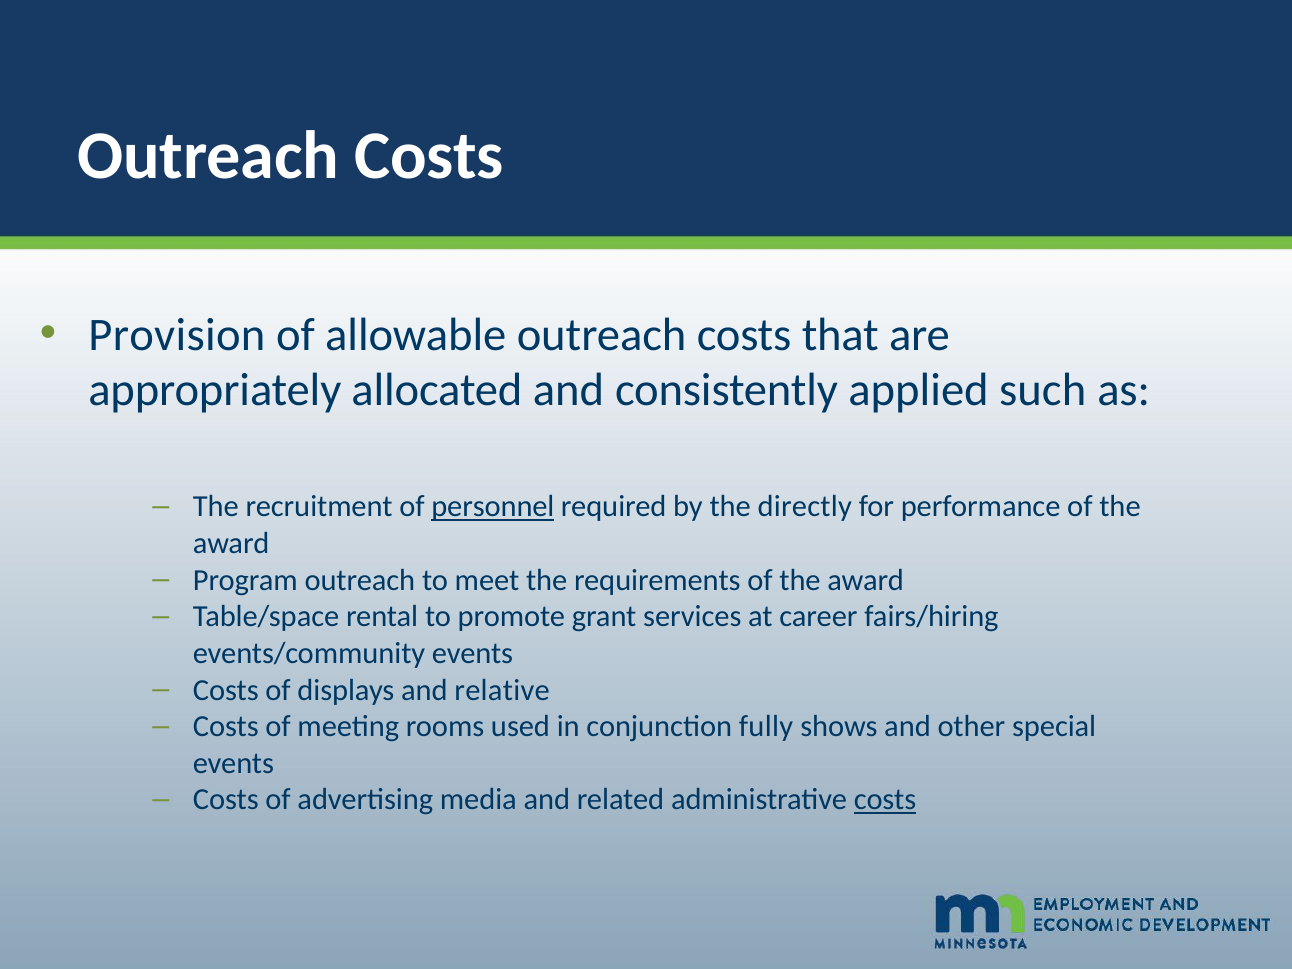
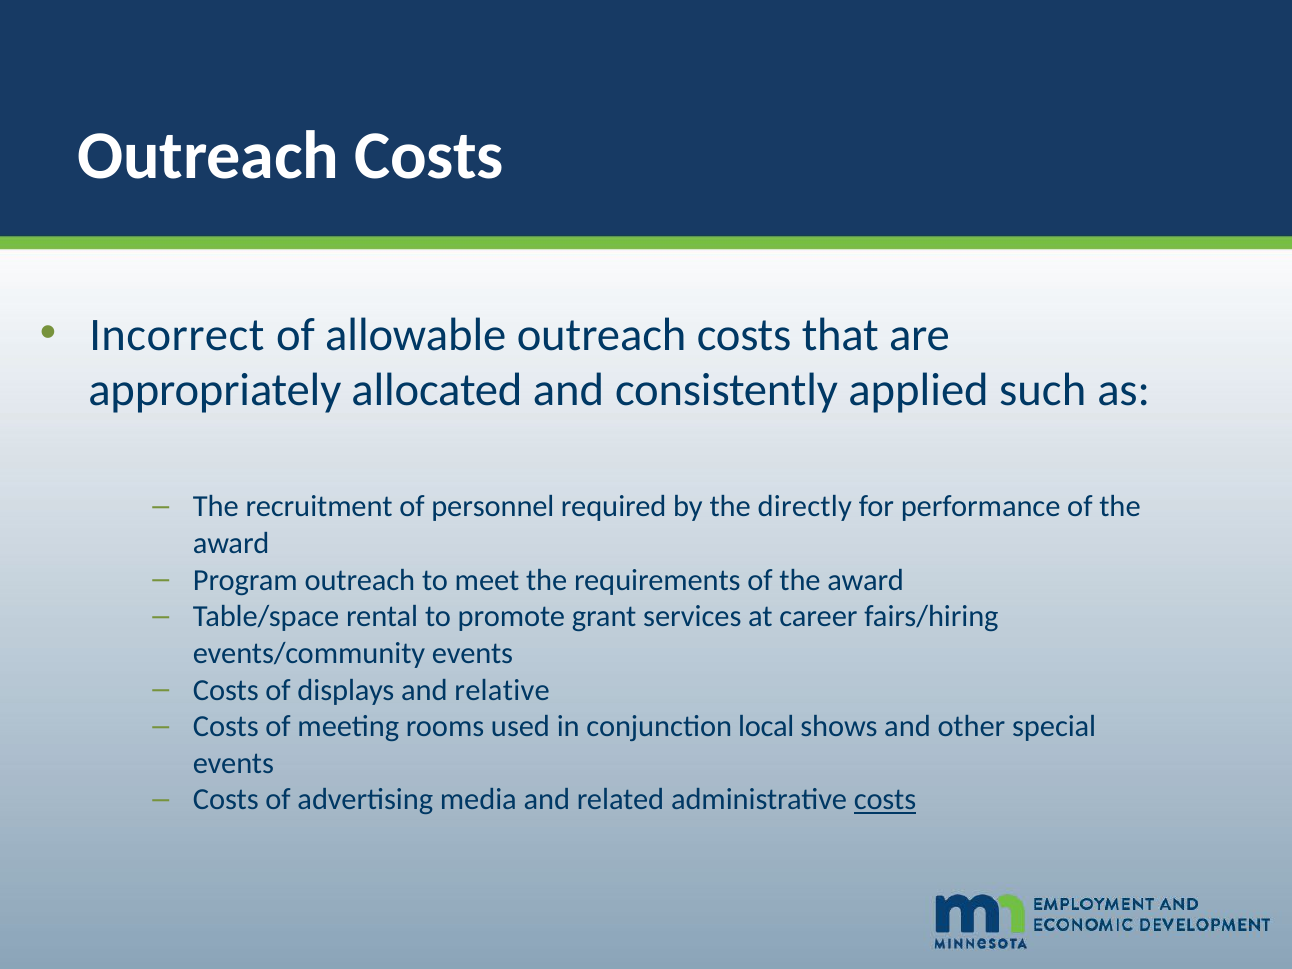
Provision: Provision -> Incorrect
personnel underline: present -> none
fully: fully -> local
